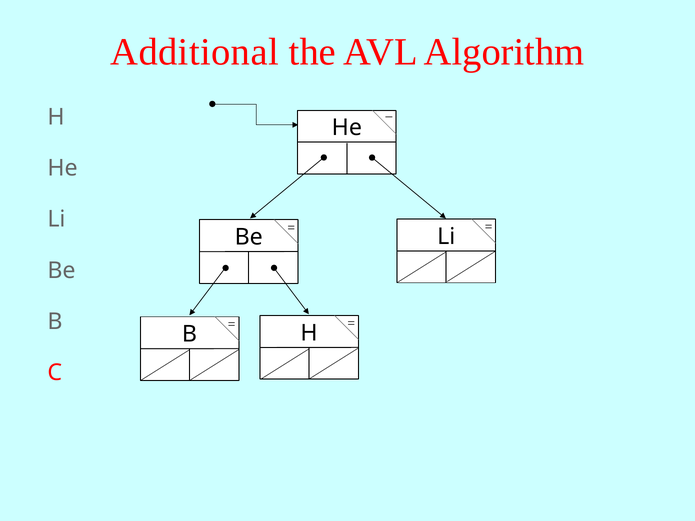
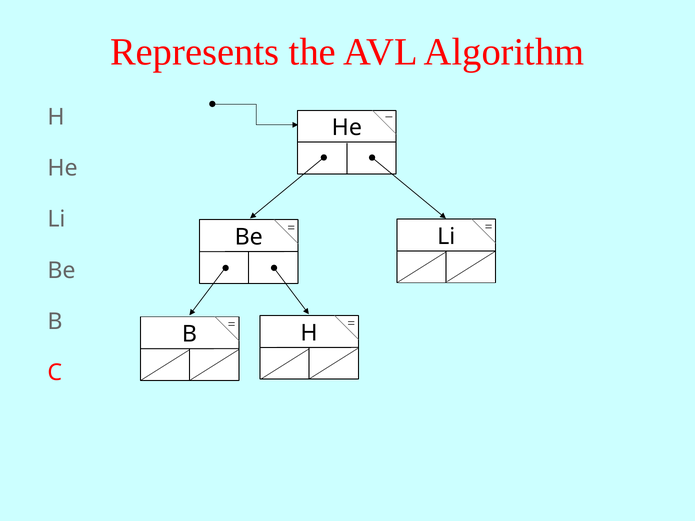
Additional: Additional -> Represents
